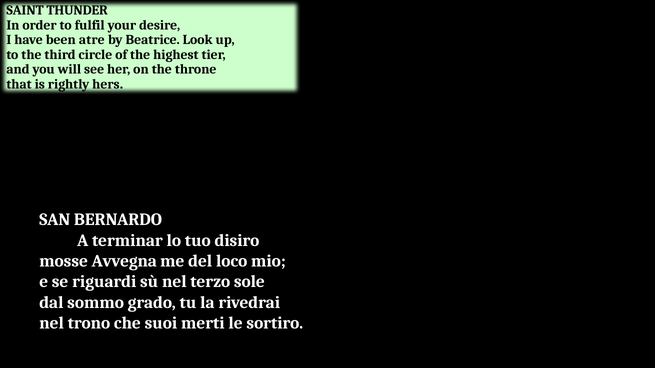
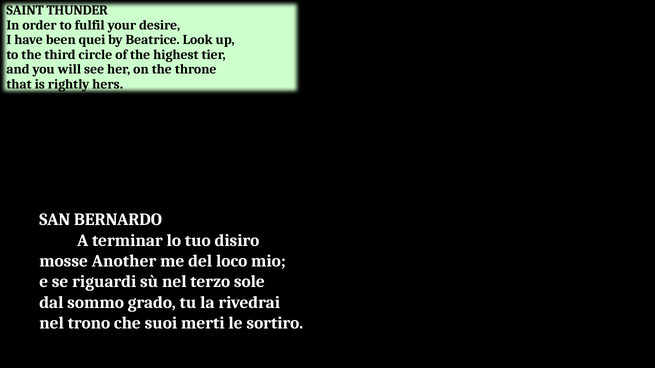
atre: atre -> quei
Avvegna: Avvegna -> Another
